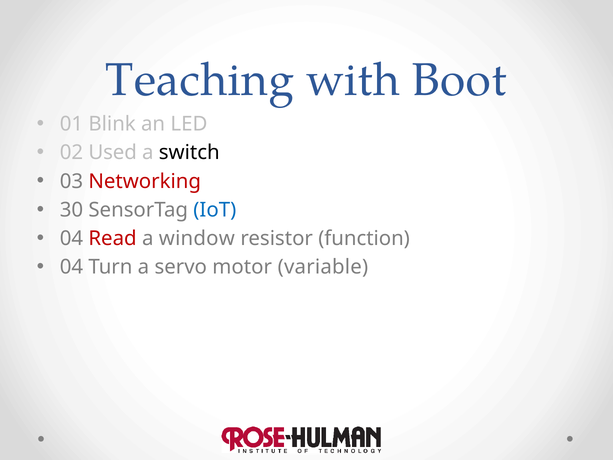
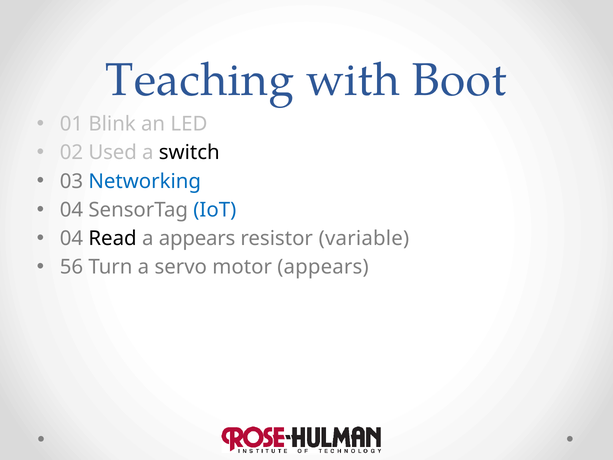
Networking colour: red -> blue
30 at (71, 210): 30 -> 04
Read colour: red -> black
a window: window -> appears
function: function -> variable
04 at (71, 267): 04 -> 56
motor variable: variable -> appears
